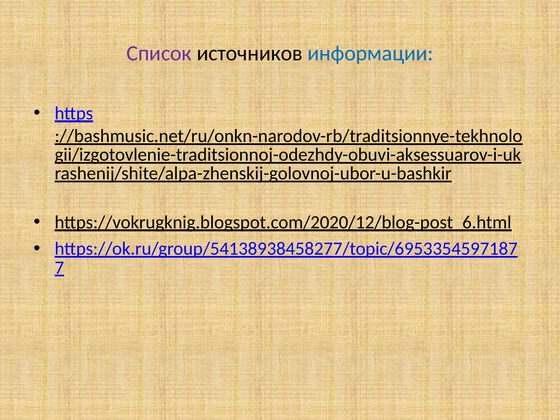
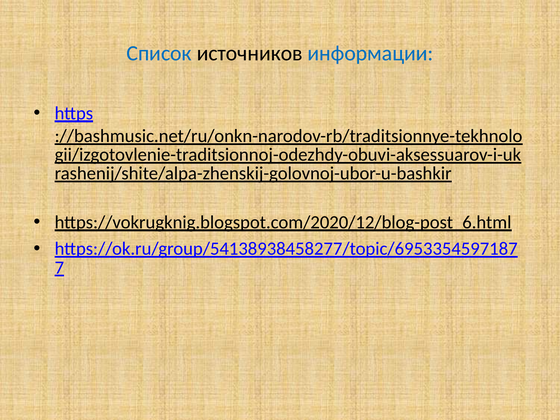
Список colour: purple -> blue
